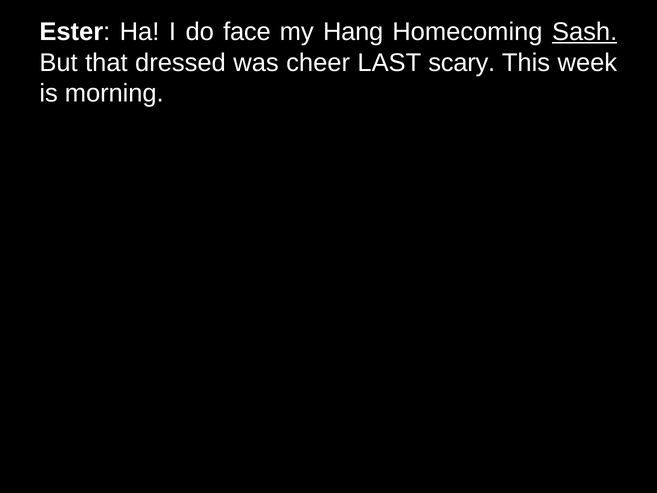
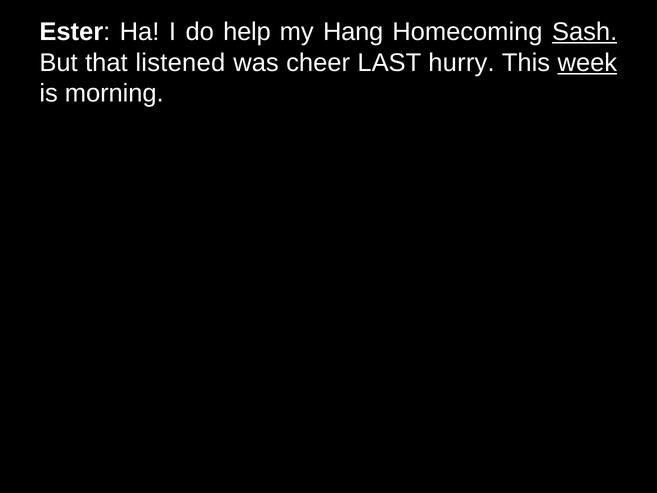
face: face -> help
dressed: dressed -> listened
scary: scary -> hurry
week underline: none -> present
